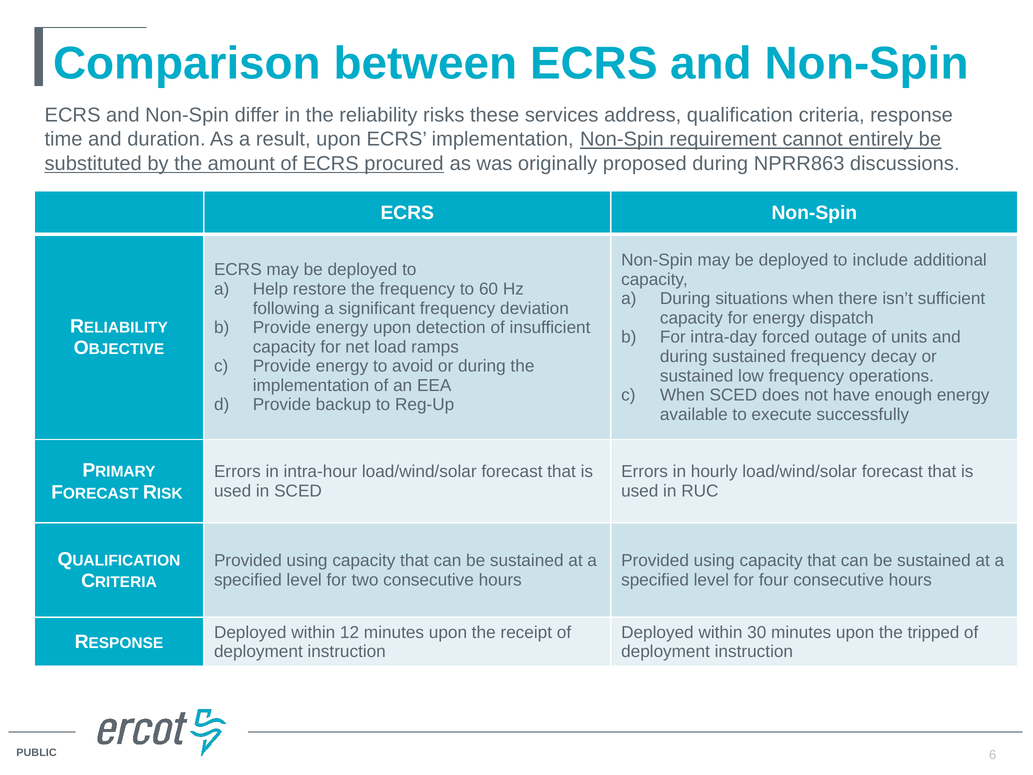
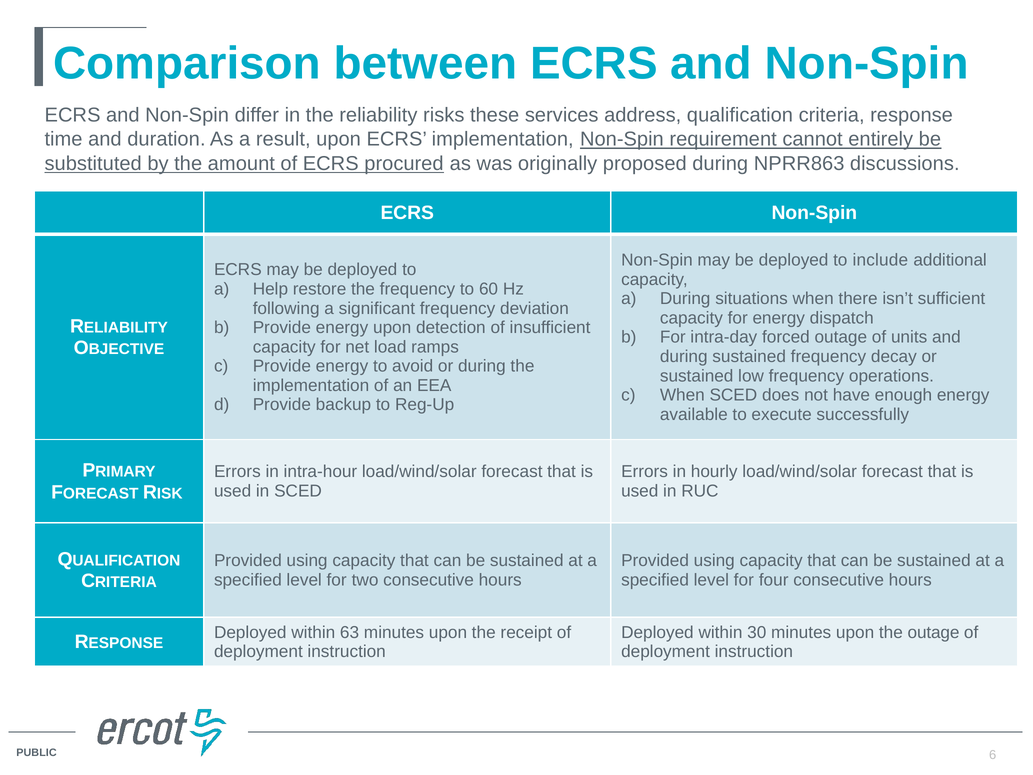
12: 12 -> 63
the tripped: tripped -> outage
